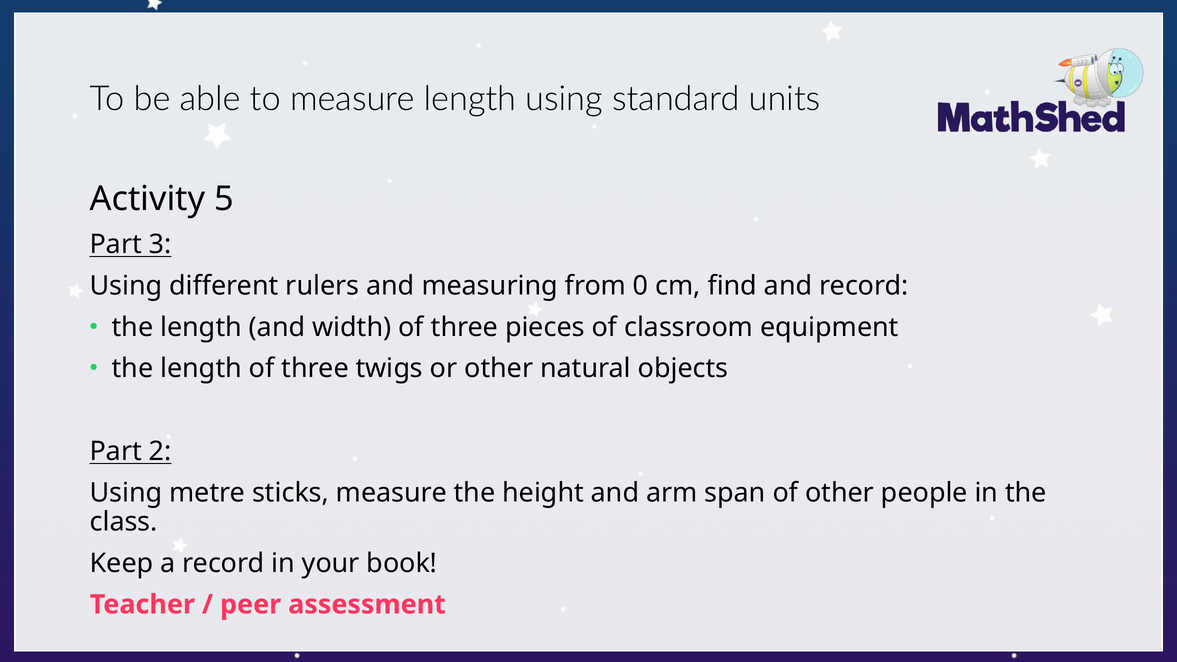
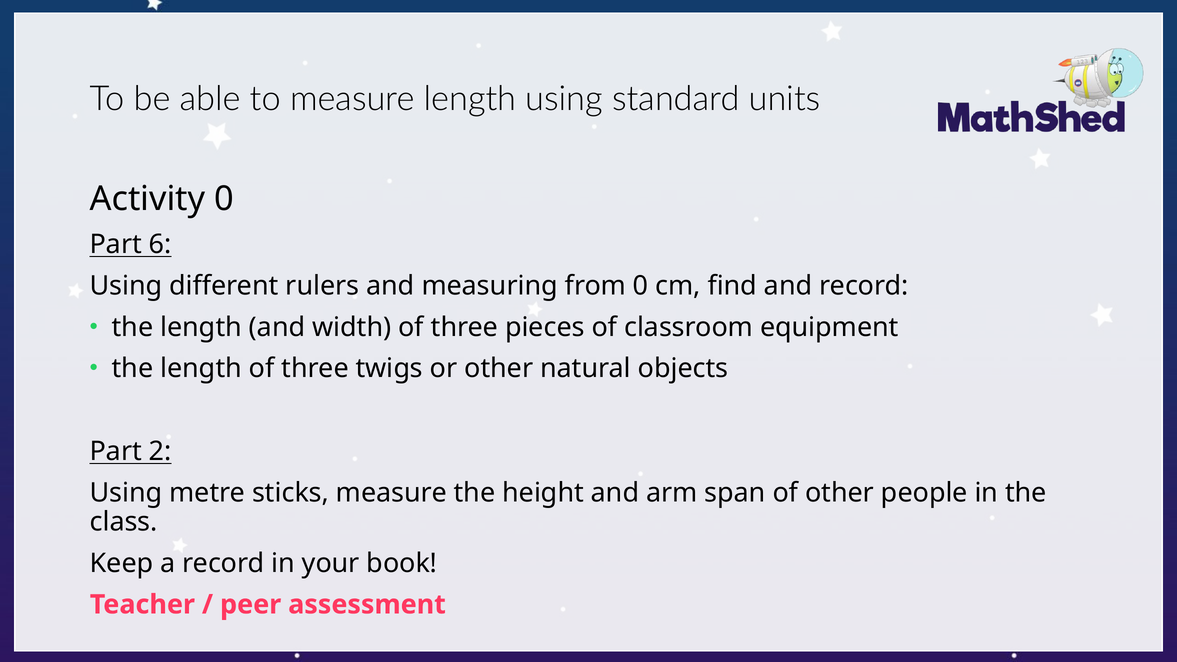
Activity 5: 5 -> 0
3: 3 -> 6
